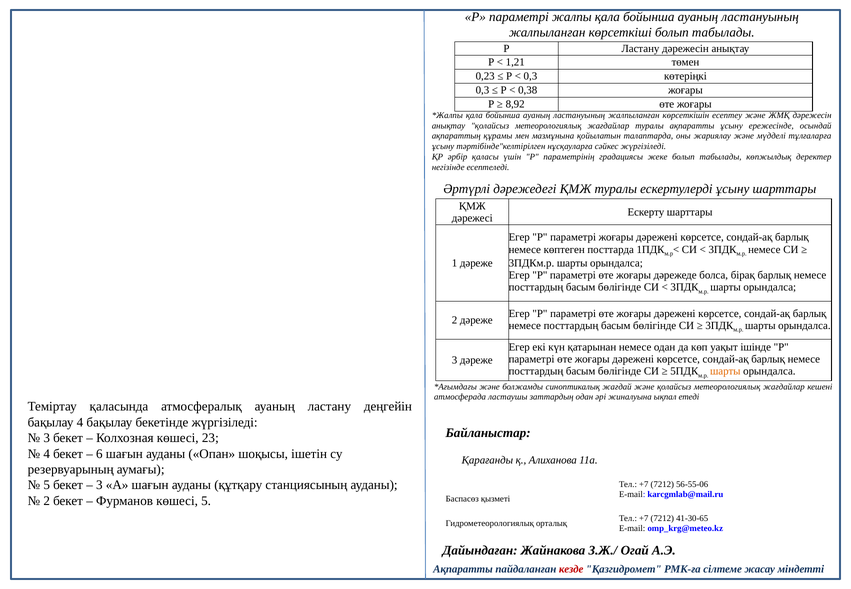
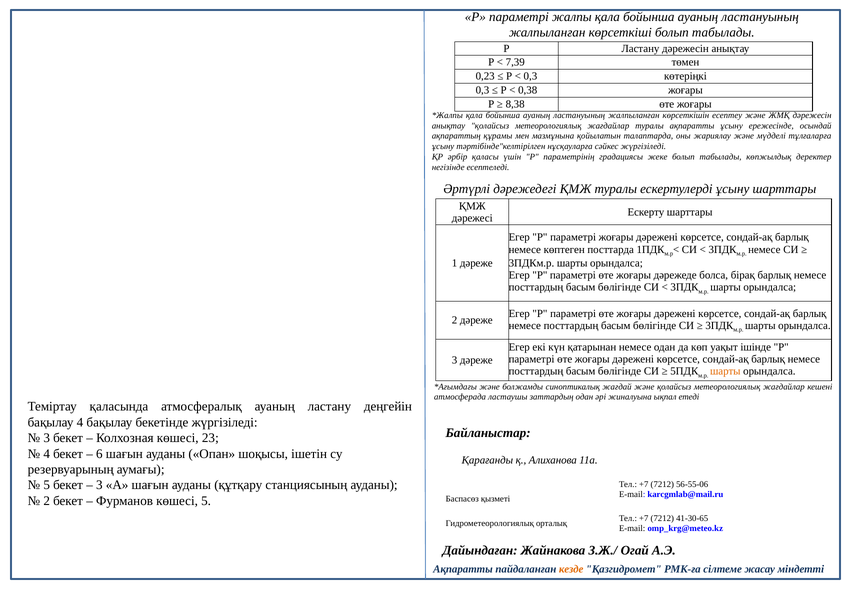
1,21: 1,21 -> 7,39
8,92: 8,92 -> 8,38
кезде colour: red -> orange
